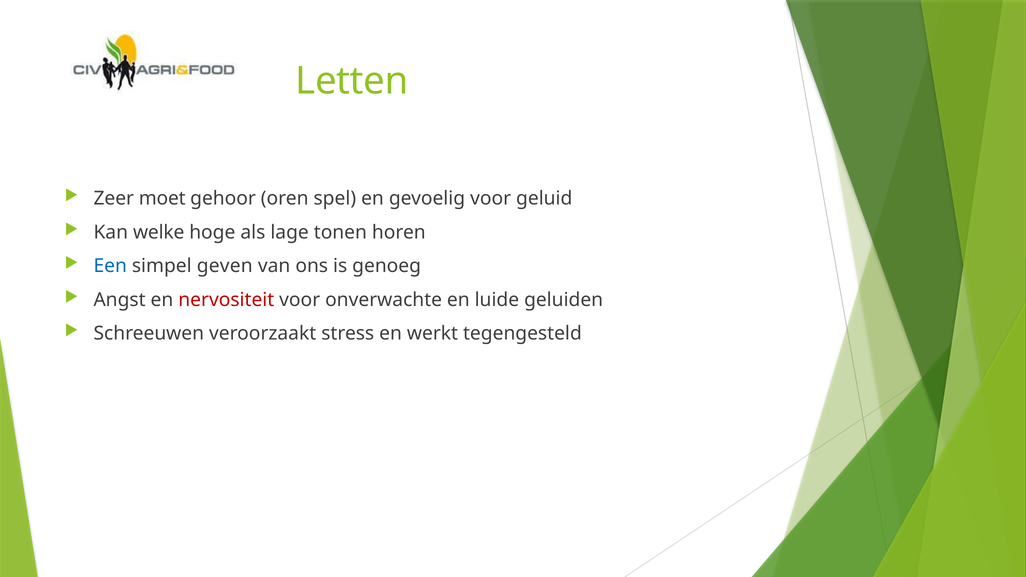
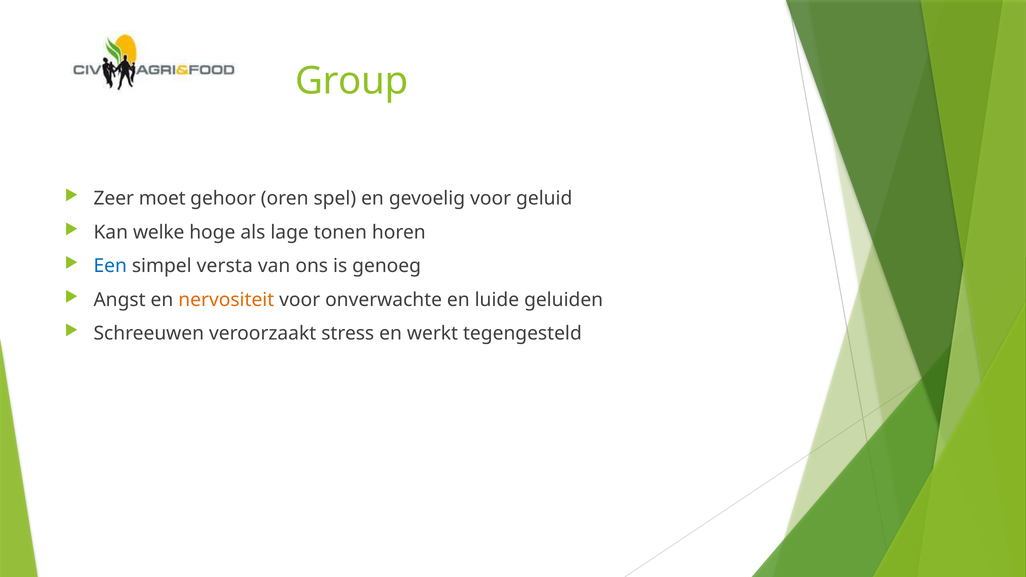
Letten: Letten -> Group
geven: geven -> versta
nervositeit colour: red -> orange
